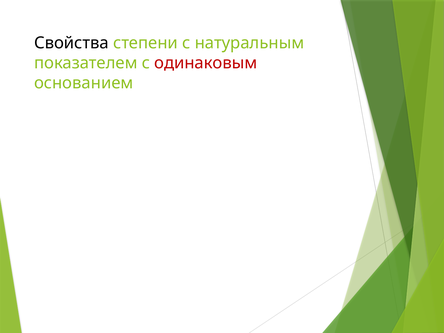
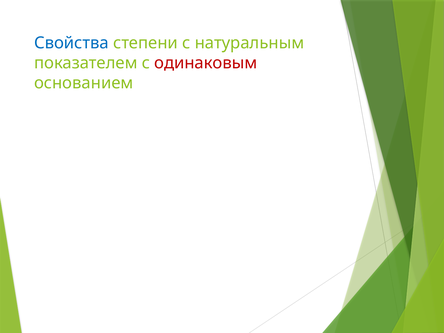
Свойства colour: black -> blue
